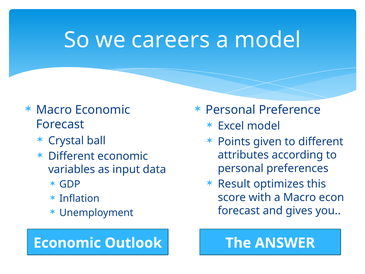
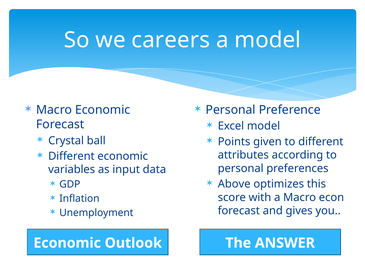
Result: Result -> Above
